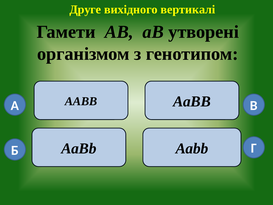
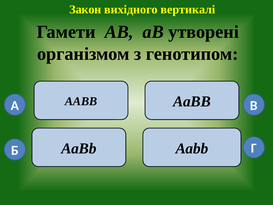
Друге: Друге -> Закон
